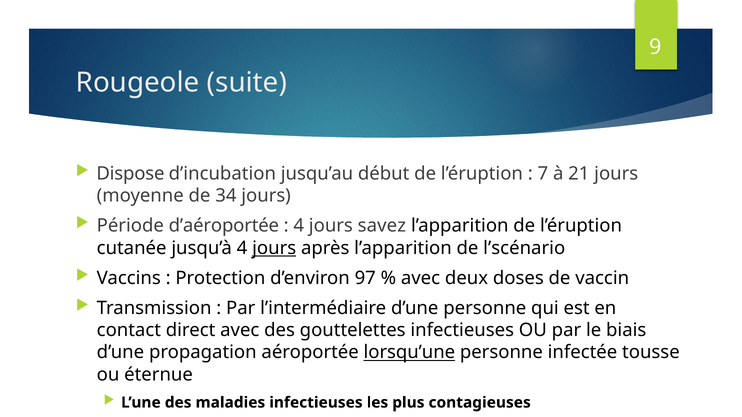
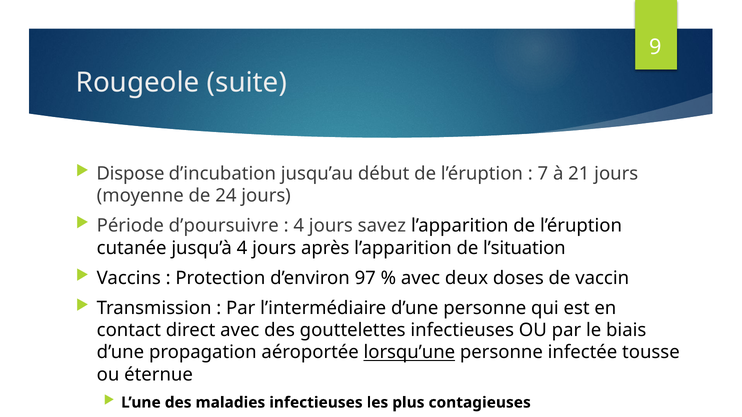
34: 34 -> 24
d’aéroportée: d’aéroportée -> d’poursuivre
jours at (274, 248) underline: present -> none
l’scénario: l’scénario -> l’situation
